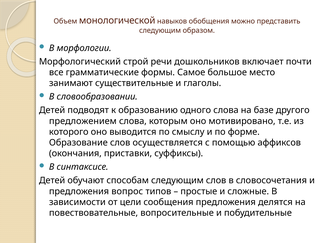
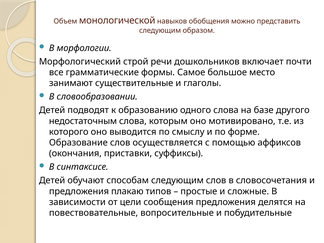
предложением: предложением -> недостаточным
вопрос: вопрос -> плакаю
